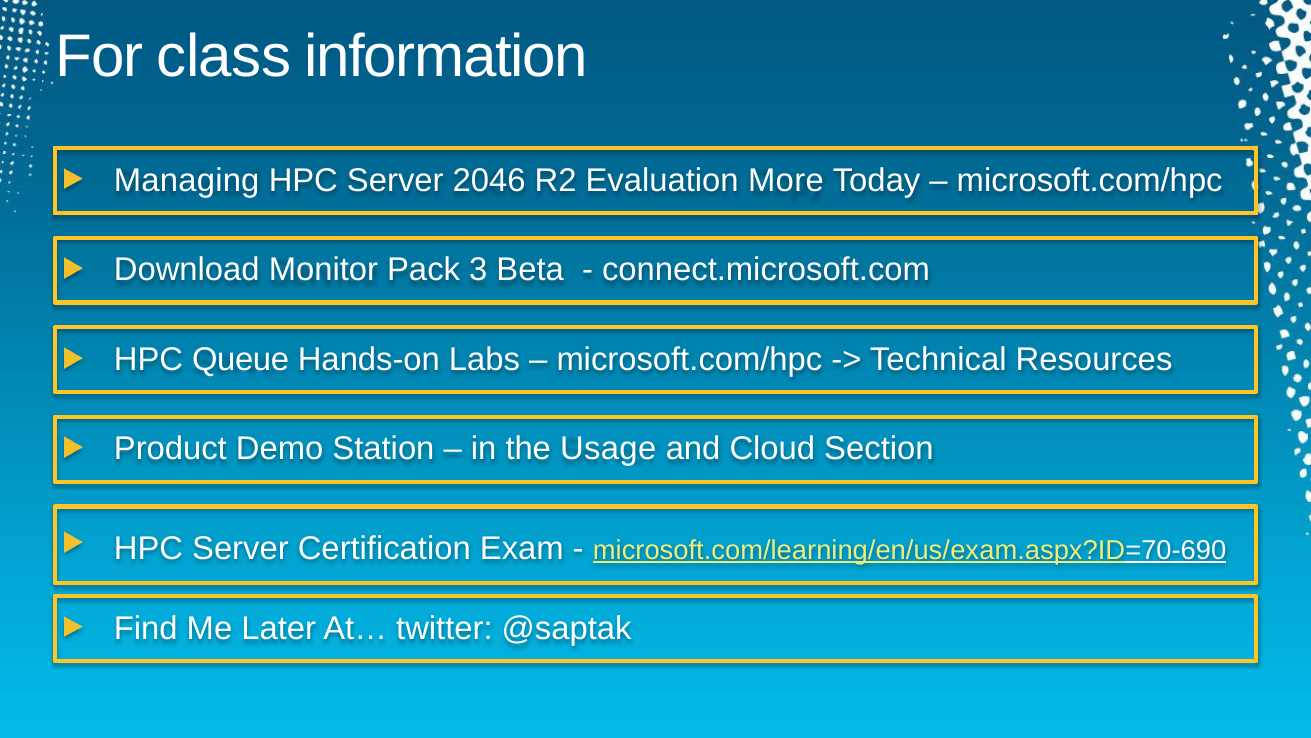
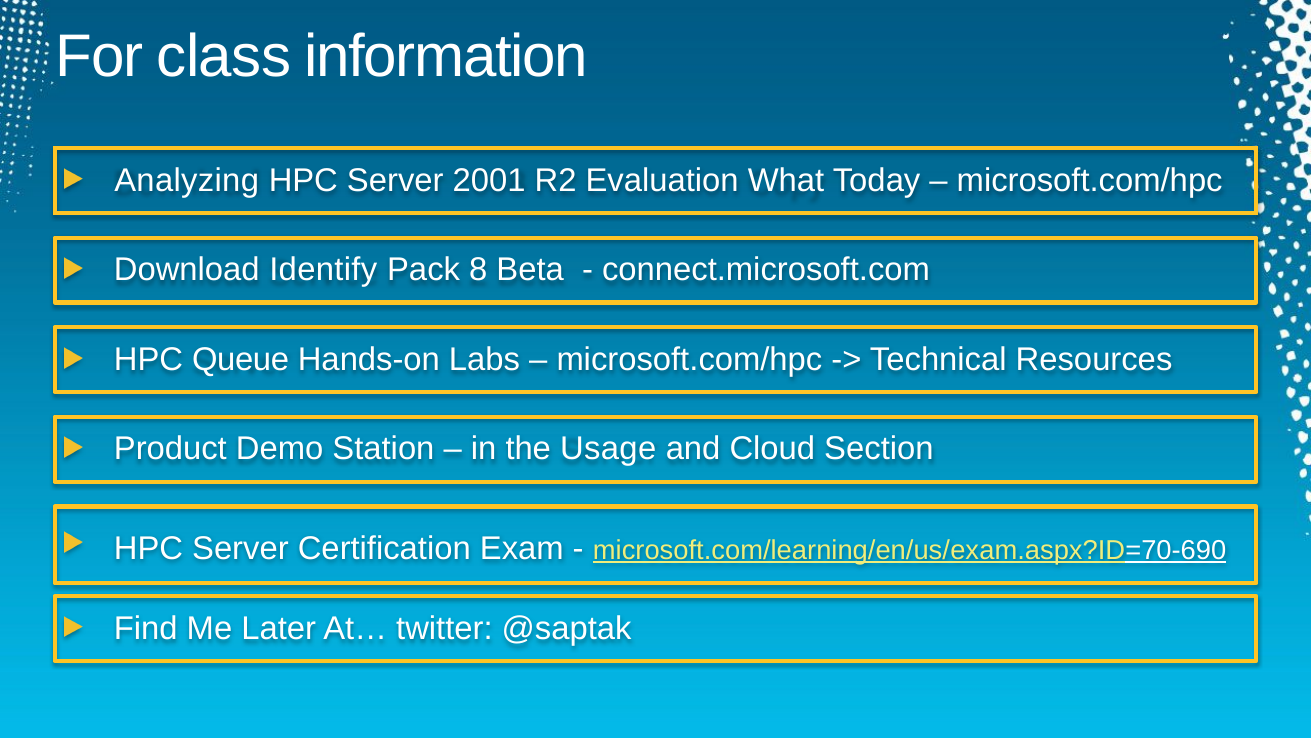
Managing: Managing -> Analyzing
2046: 2046 -> 2001
More: More -> What
Monitor: Monitor -> Identify
3: 3 -> 8
